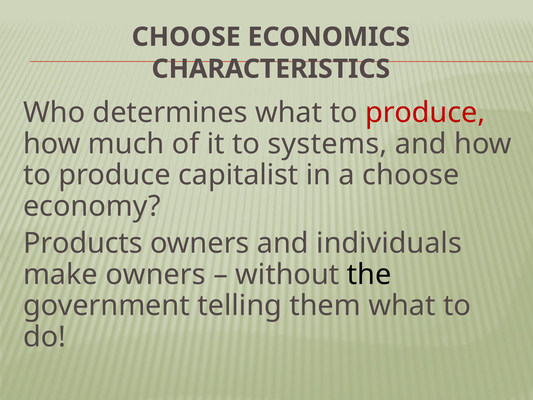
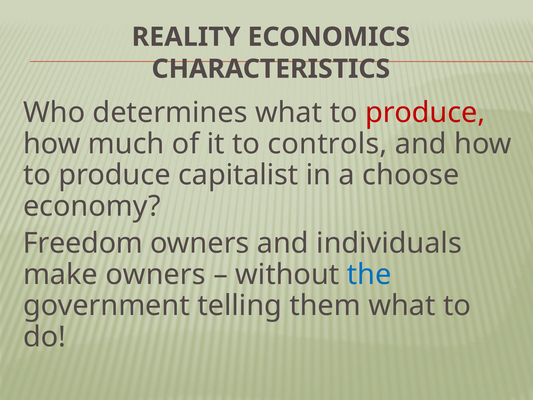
CHOOSE at (186, 37): CHOOSE -> REALITY
systems: systems -> controls
Products: Products -> Freedom
the colour: black -> blue
